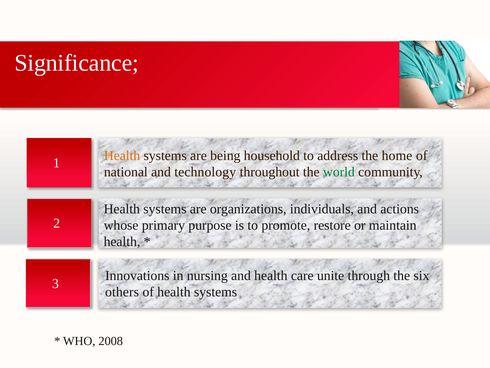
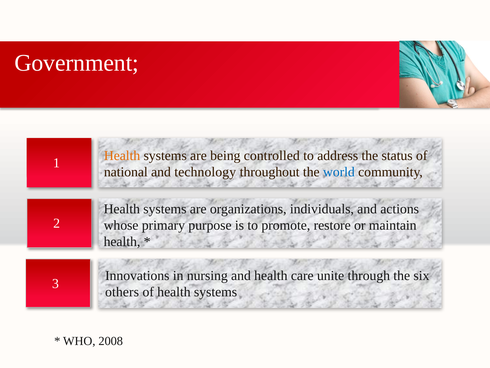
Significance: Significance -> Government
household: household -> controlled
home: home -> status
world colour: green -> blue
